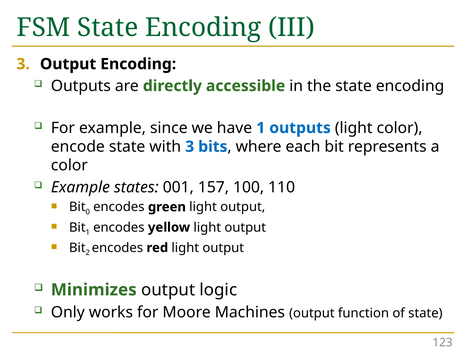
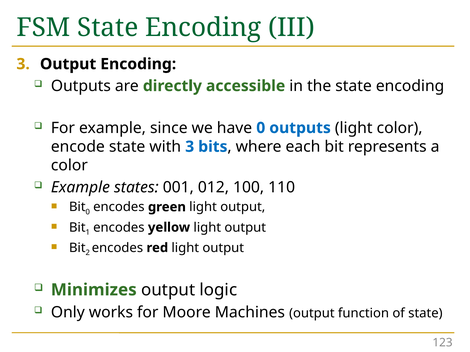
have 1: 1 -> 0
157: 157 -> 012
